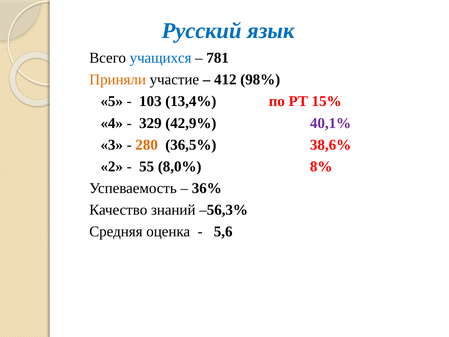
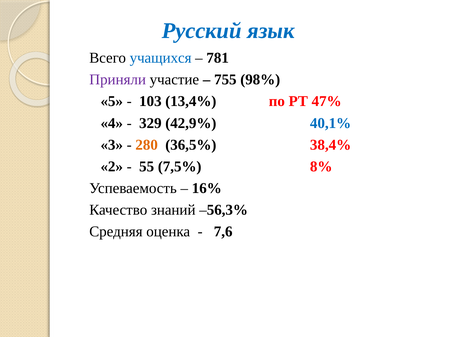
Приняли colour: orange -> purple
412: 412 -> 755
15%: 15% -> 47%
40,1% colour: purple -> blue
38,6%: 38,6% -> 38,4%
8,0%: 8,0% -> 7,5%
36%: 36% -> 16%
5,6: 5,6 -> 7,6
